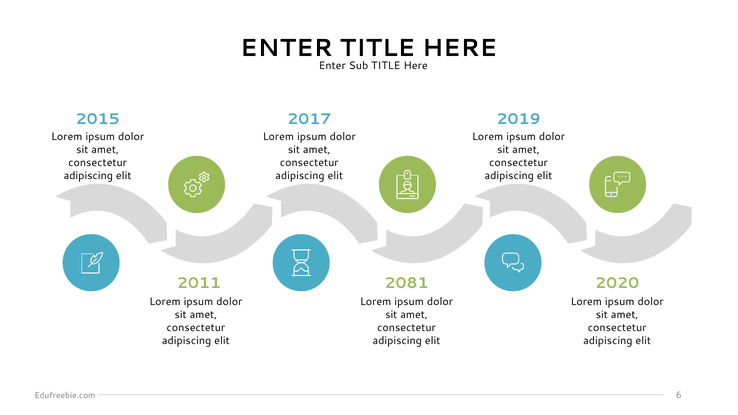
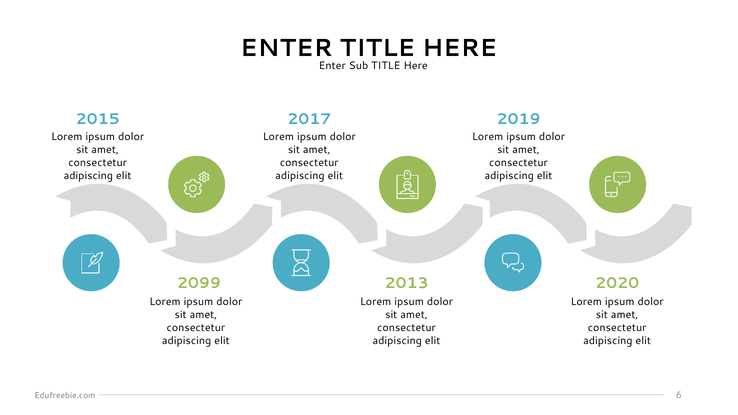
2011: 2011 -> 2099
2081: 2081 -> 2013
